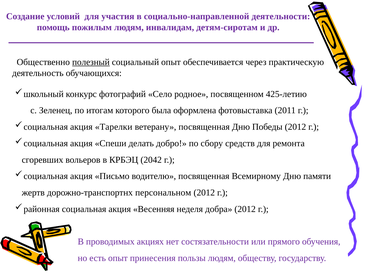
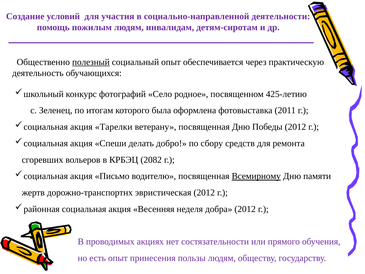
2042: 2042 -> 2082
Всемирному underline: none -> present
персональном: персональном -> эвристическая
